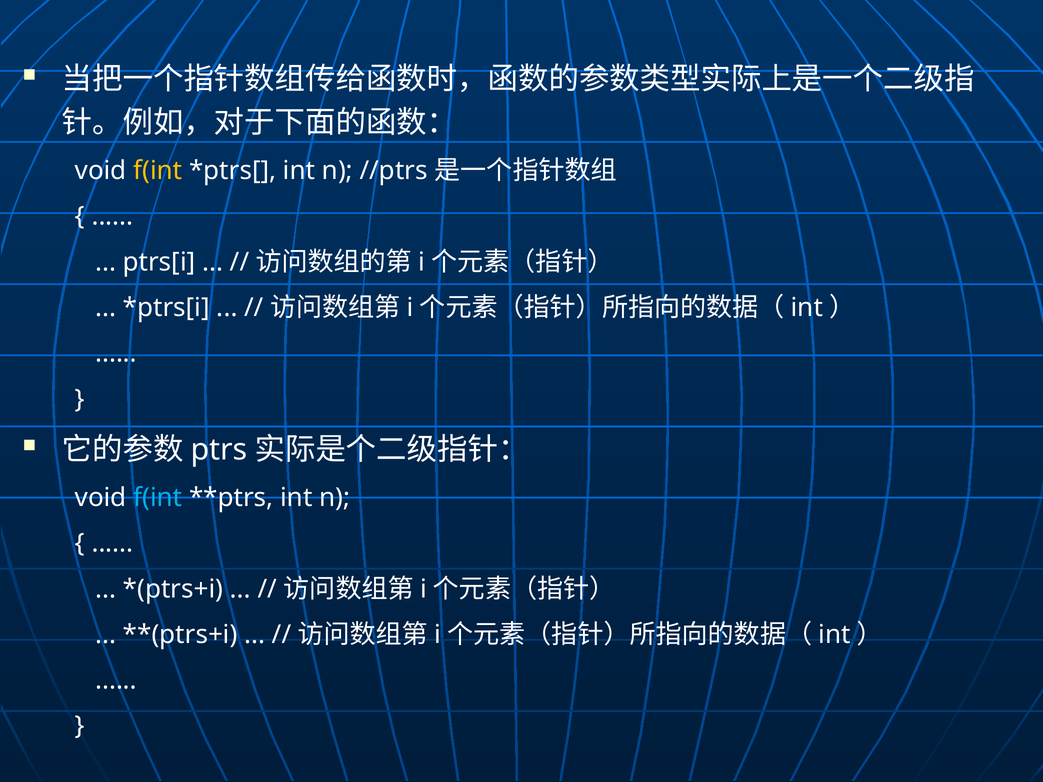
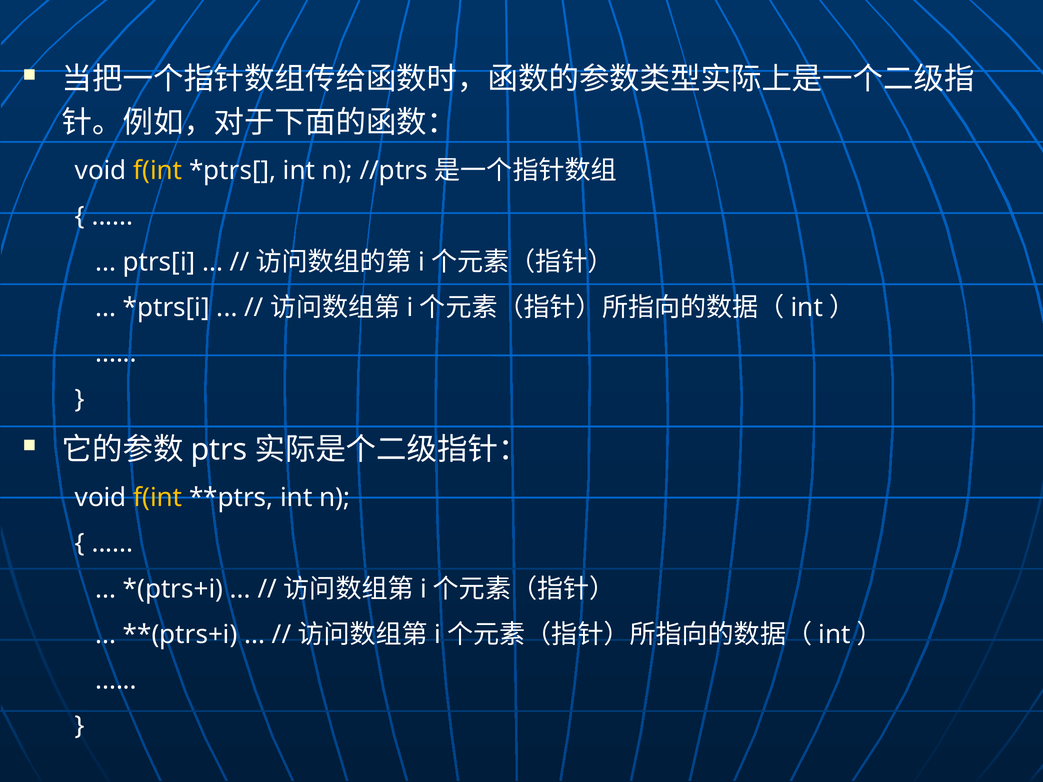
f(int at (158, 498) colour: light blue -> yellow
